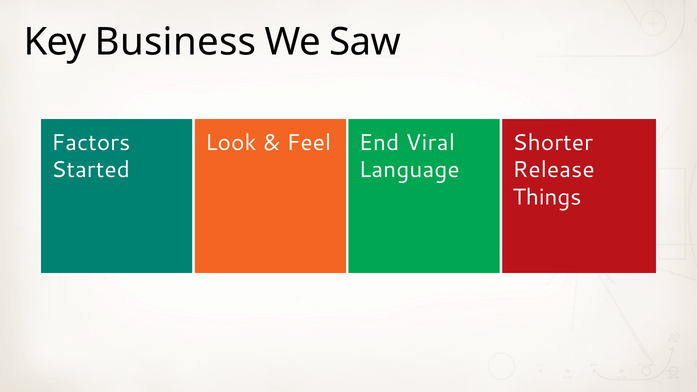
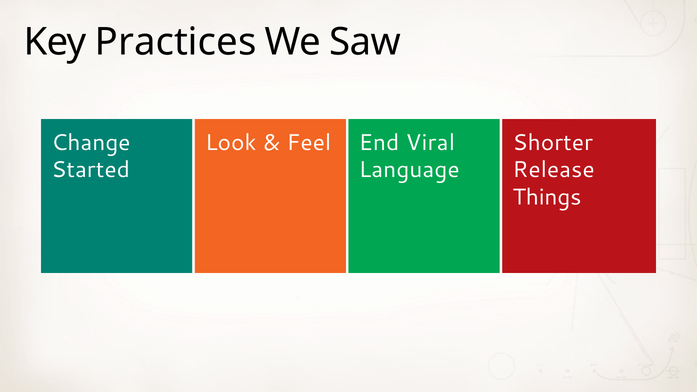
Business: Business -> Practices
Factors: Factors -> Change
